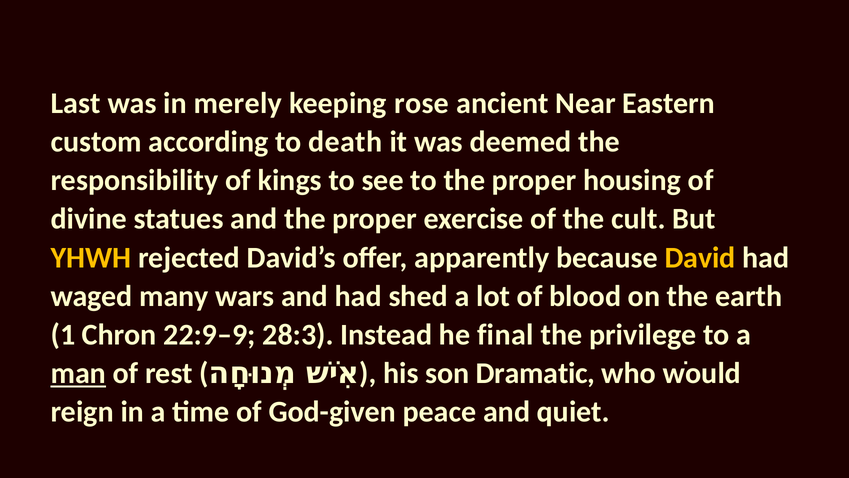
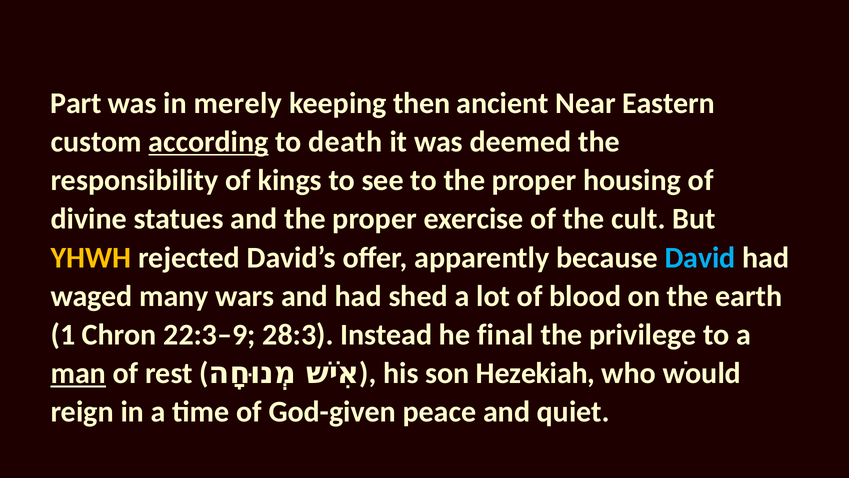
Last: Last -> Part
rose: rose -> then
according underline: none -> present
David colour: yellow -> light blue
22:9–9: 22:9–9 -> 22:3–9
Dramatic: Dramatic -> Hezekiah
